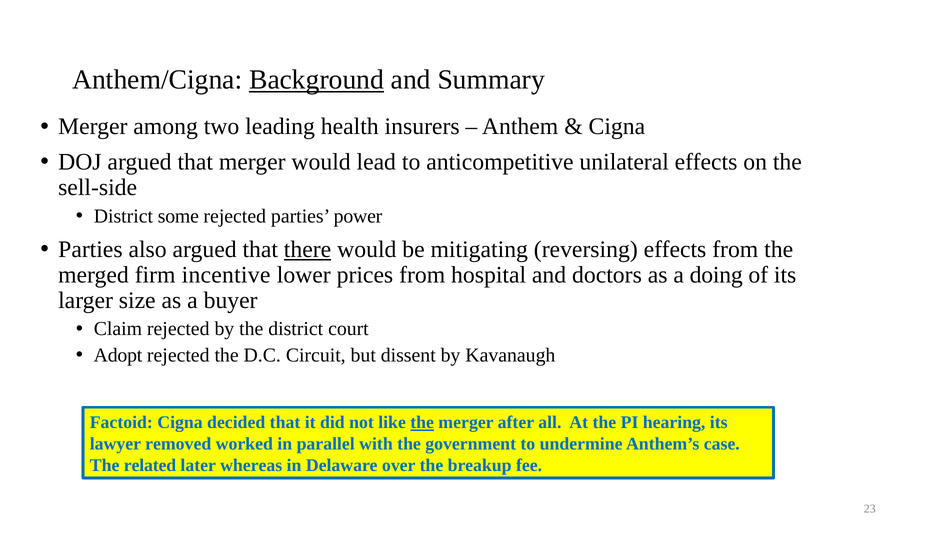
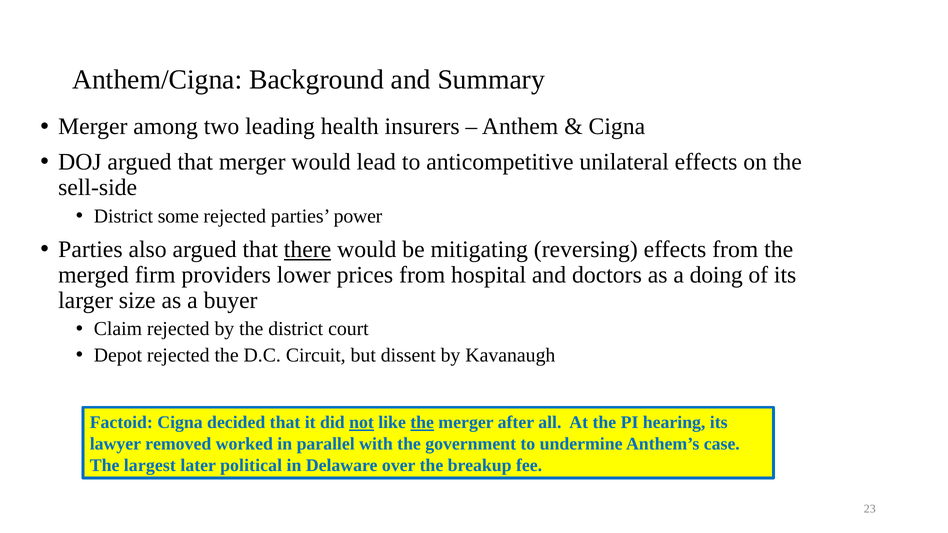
Background underline: present -> none
incentive: incentive -> providers
Adopt: Adopt -> Depot
not underline: none -> present
related: related -> largest
whereas: whereas -> political
